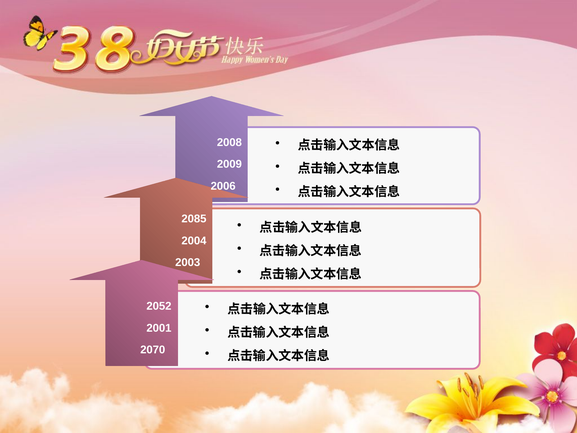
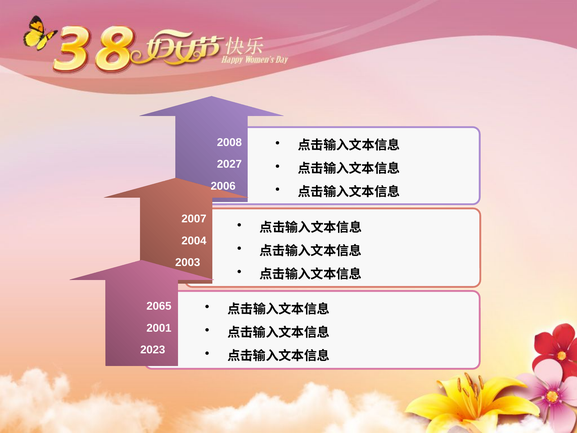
2009: 2009 -> 2027
2085: 2085 -> 2007
2052: 2052 -> 2065
2070: 2070 -> 2023
